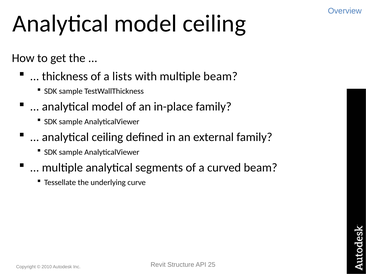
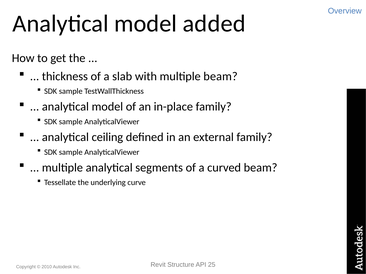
model ceiling: ceiling -> added
lists: lists -> slab
